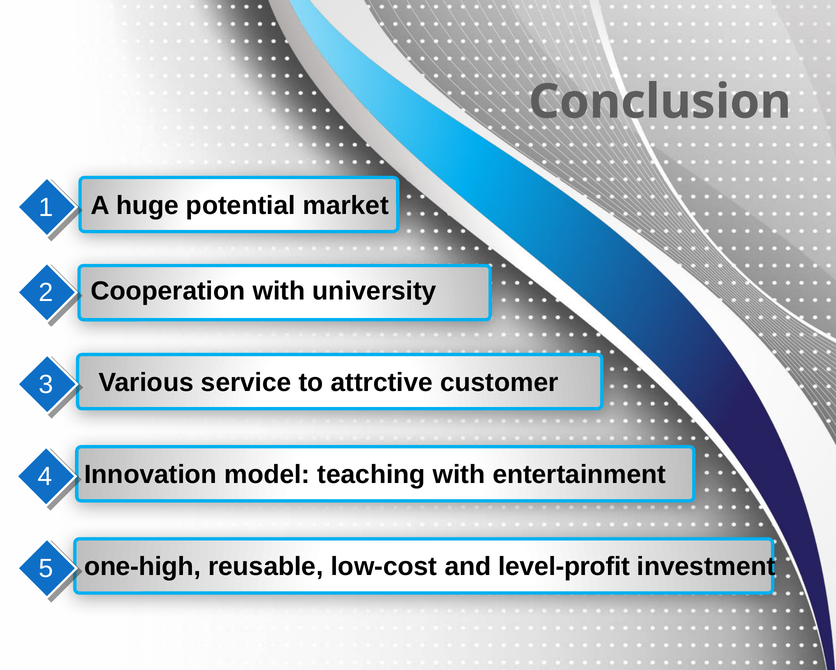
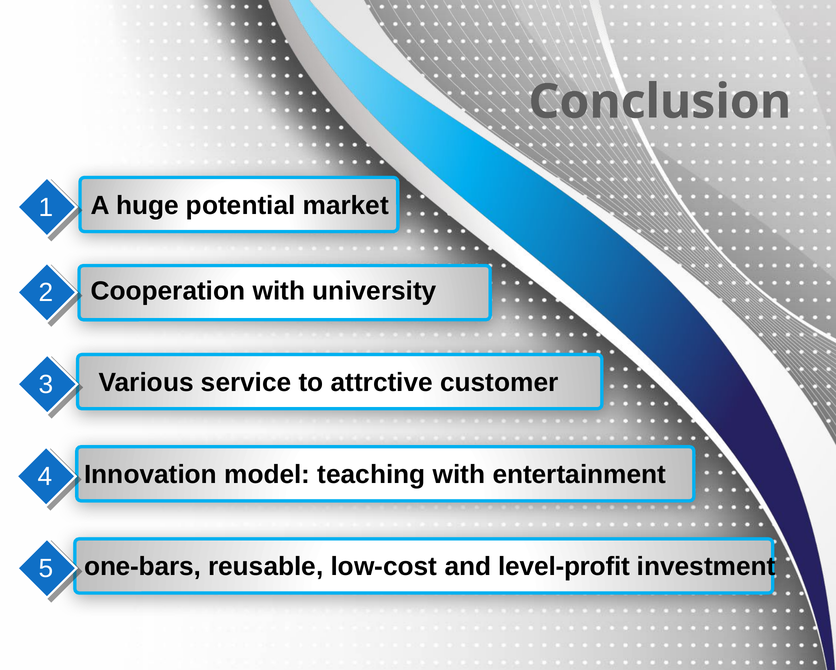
one-high: one-high -> one-bars
